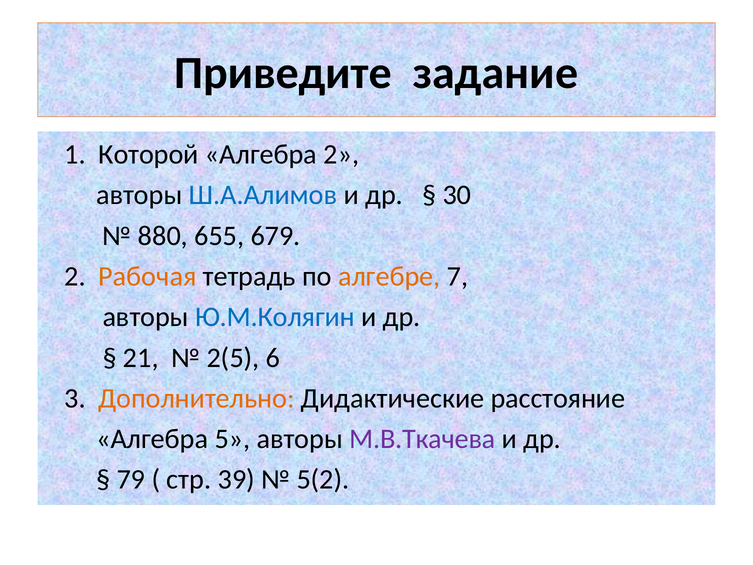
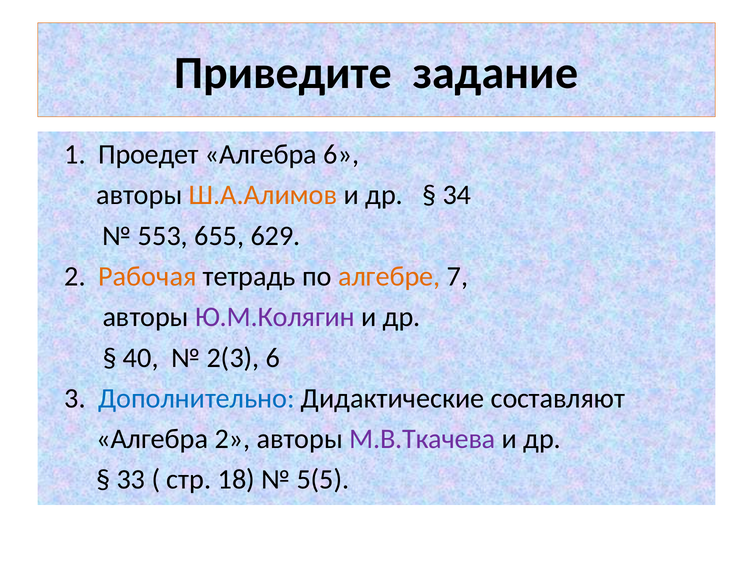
Которой: Которой -> Проедет
Алгебра 2: 2 -> 6
Ш.А.Алимов colour: blue -> orange
30: 30 -> 34
880: 880 -> 553
679: 679 -> 629
Ю.М.Колягин colour: blue -> purple
21: 21 -> 40
2(5: 2(5 -> 2(3
Дополнительно colour: orange -> blue
расстояние: расстояние -> составляют
Алгебра 5: 5 -> 2
79: 79 -> 33
39: 39 -> 18
5(2: 5(2 -> 5(5
